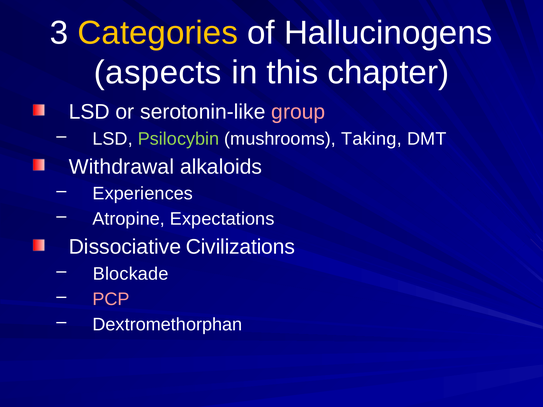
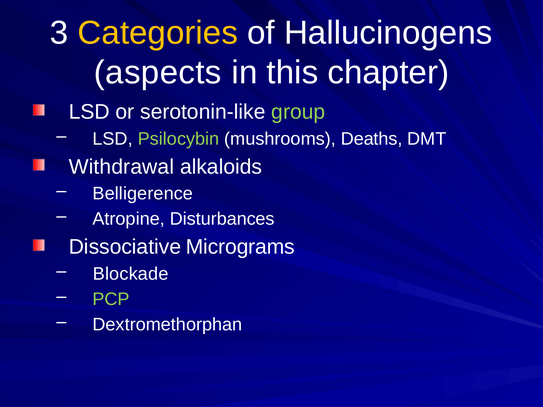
group colour: pink -> light green
Taking: Taking -> Deaths
Experiences: Experiences -> Belligerence
Expectations: Expectations -> Disturbances
Civilizations: Civilizations -> Micrograms
PCP colour: pink -> light green
